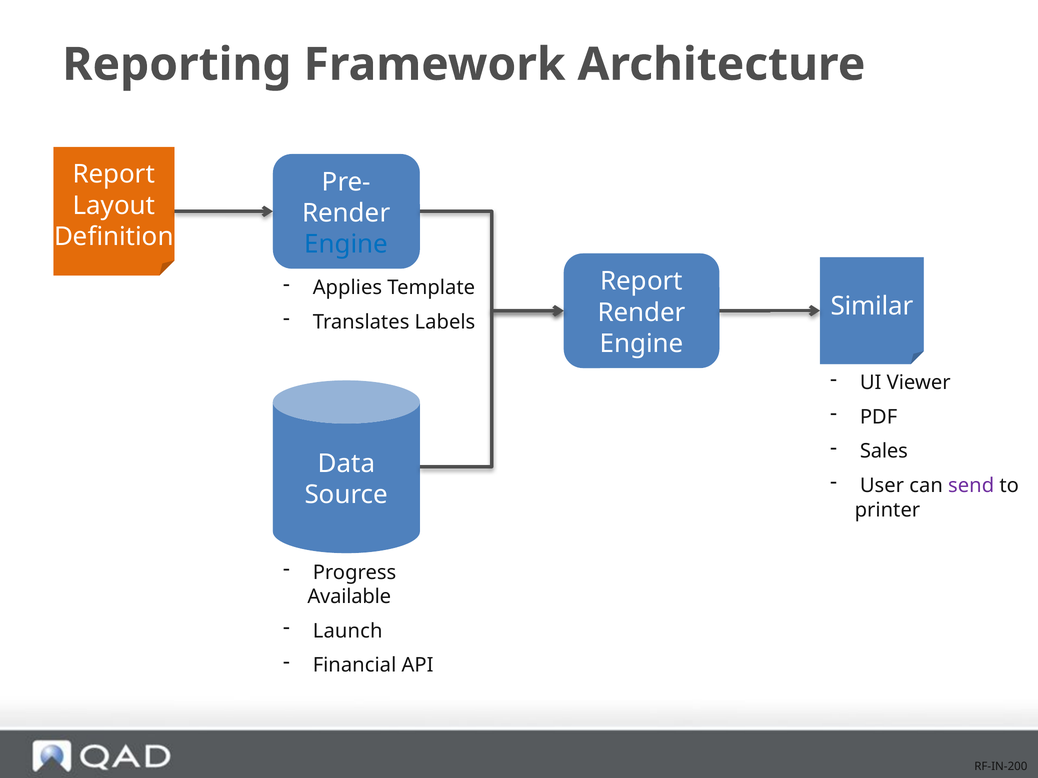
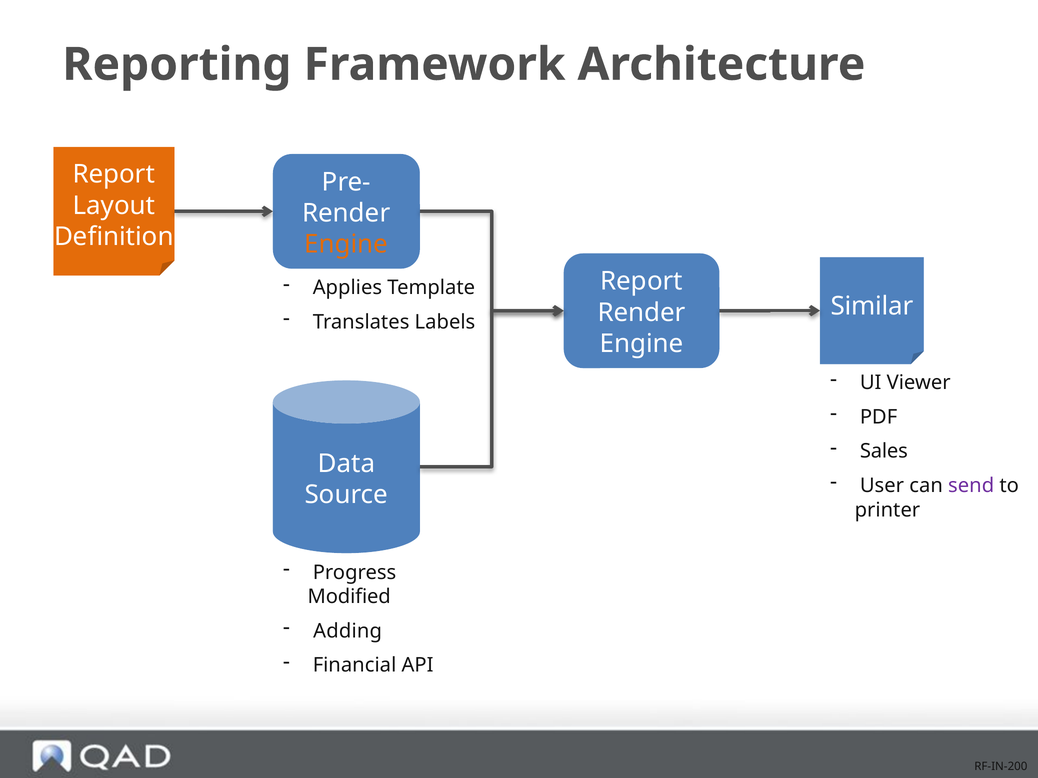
Engine at (346, 244) colour: blue -> orange
Available: Available -> Modified
Launch: Launch -> Adding
